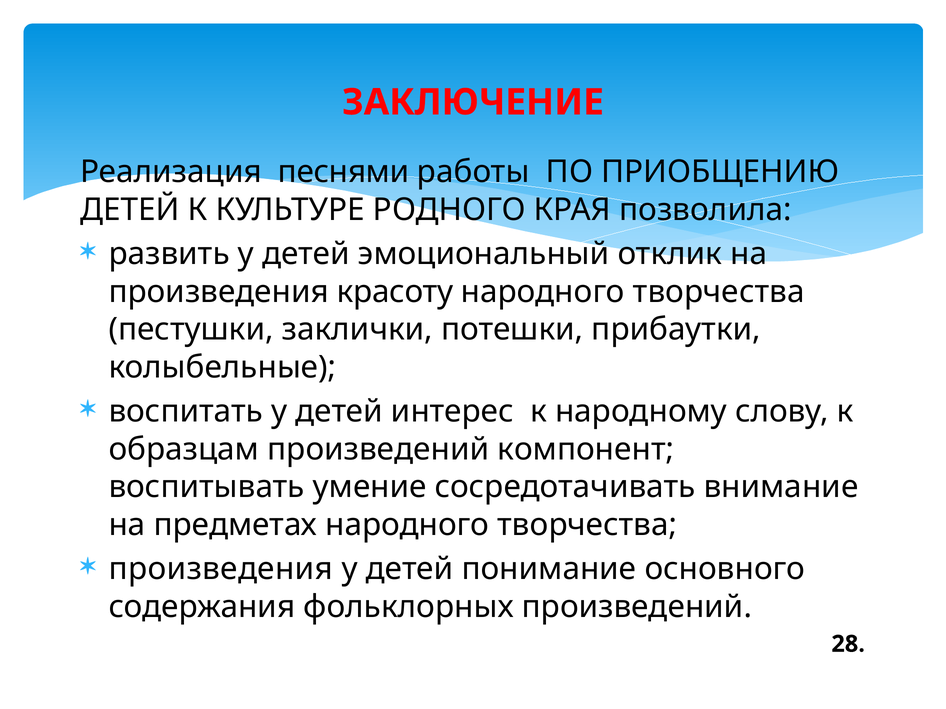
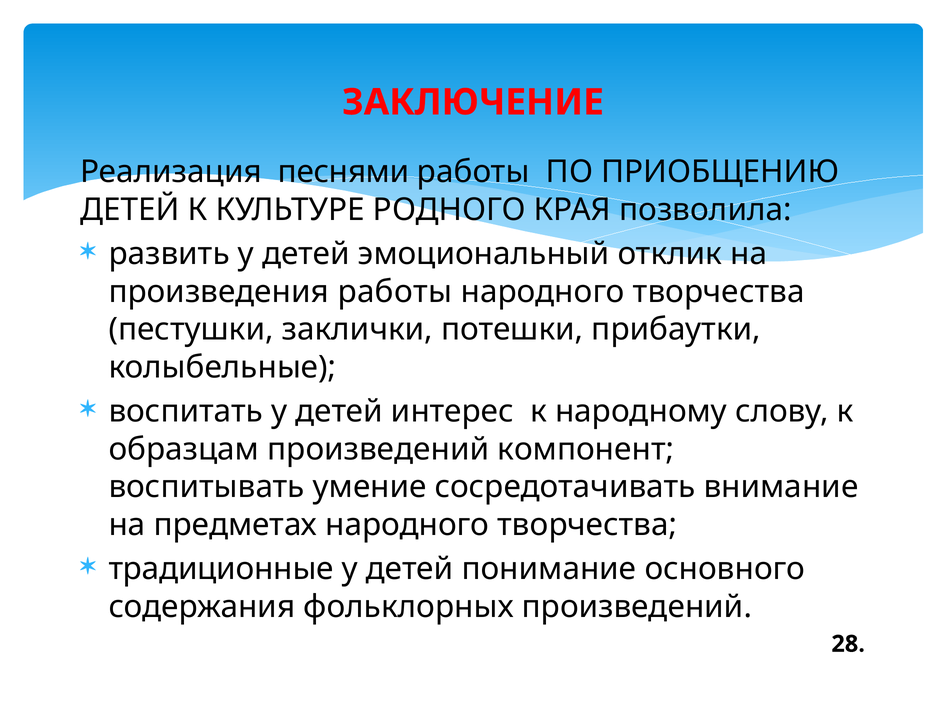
произведения красоту: красоту -> работы
произведения at (221, 569): произведения -> традиционные
